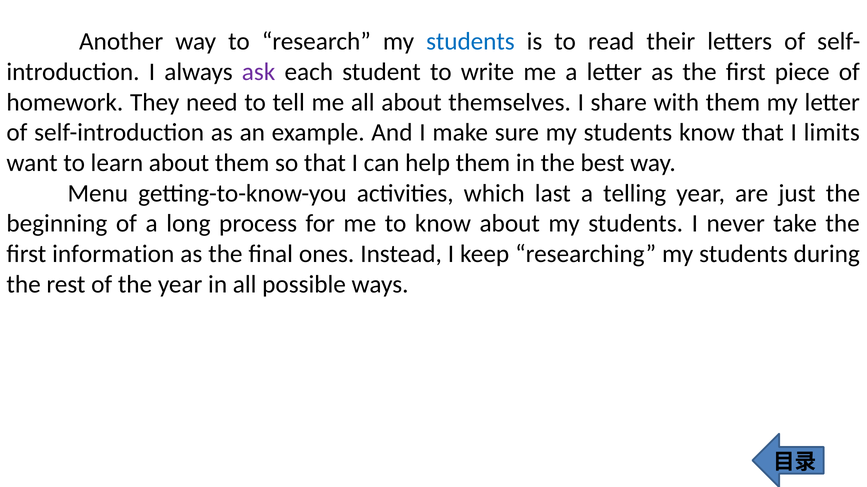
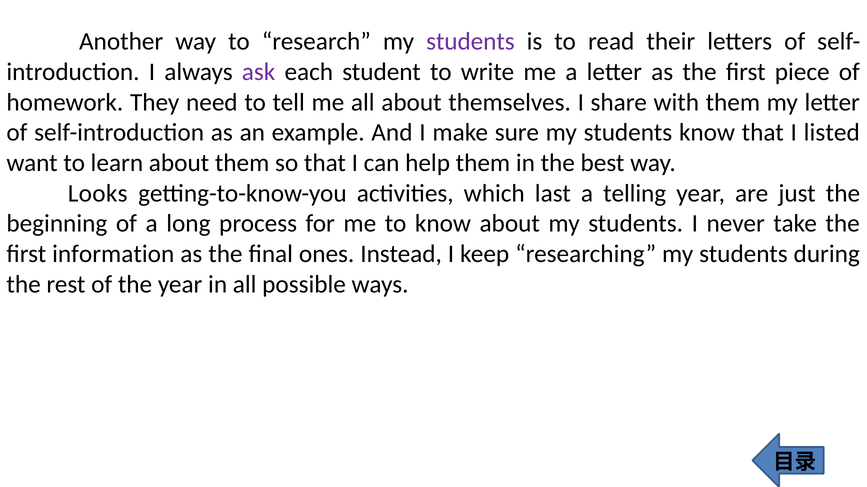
students at (470, 42) colour: blue -> purple
limits: limits -> listed
Menu: Menu -> Looks
